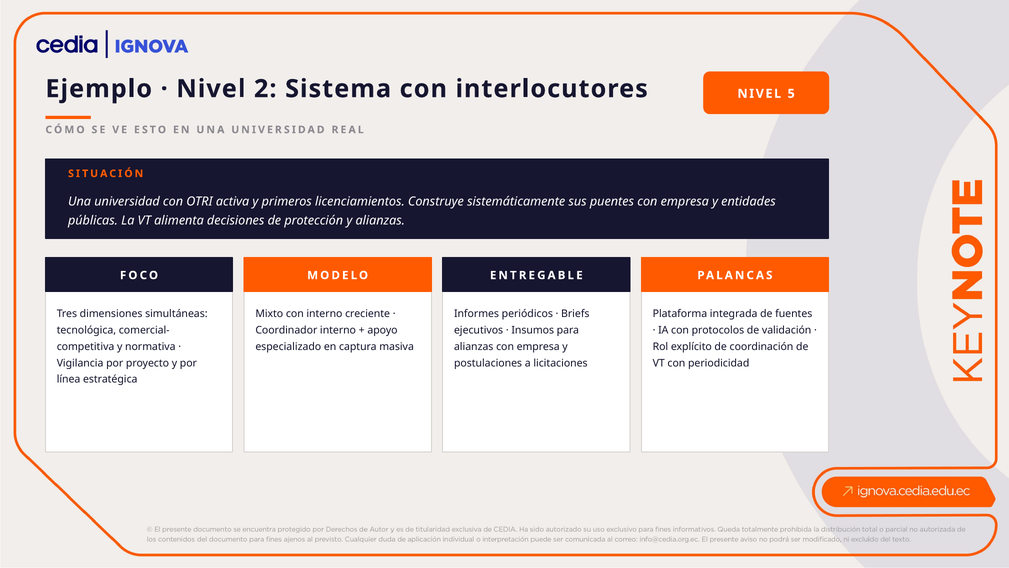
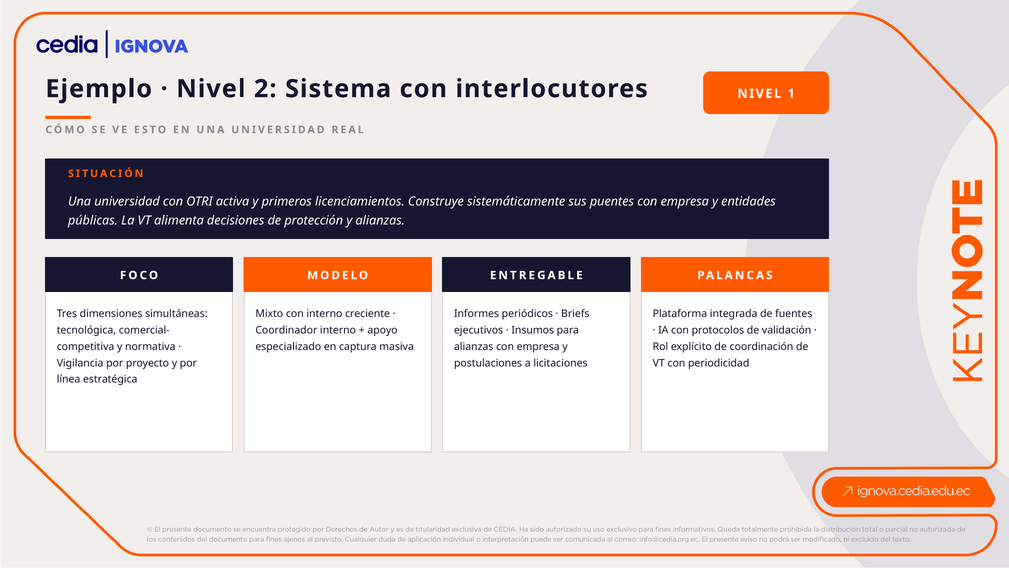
5: 5 -> 1
